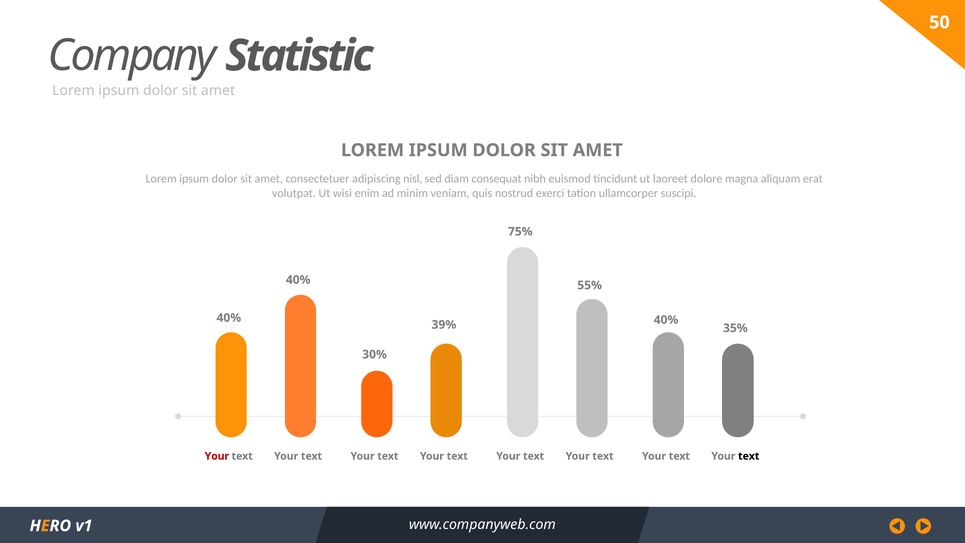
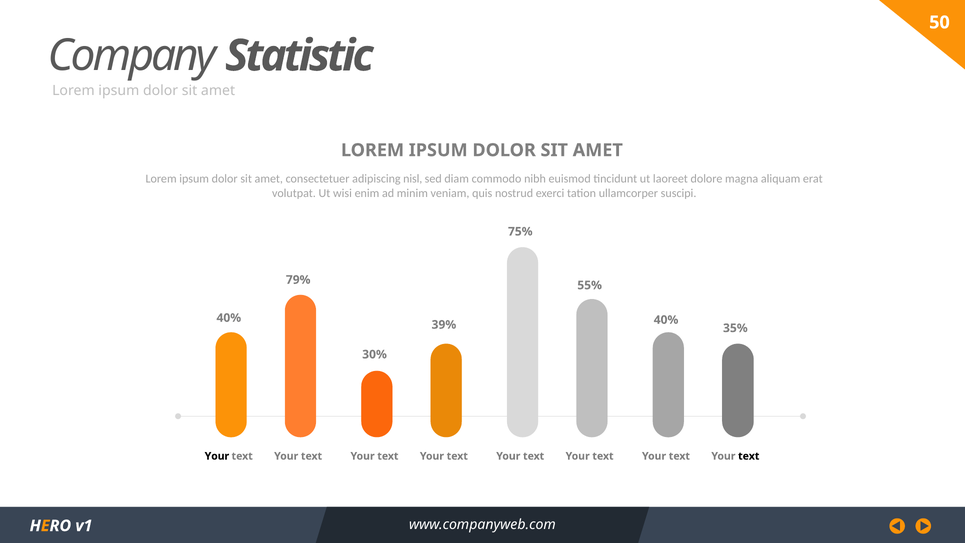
consequat: consequat -> commodo
40% at (298, 280): 40% -> 79%
Your at (217, 456) colour: red -> black
